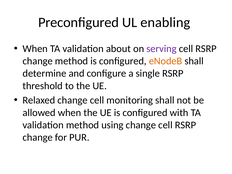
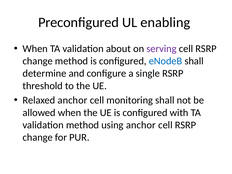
eNodeB colour: orange -> blue
Relaxed change: change -> anchor
using change: change -> anchor
